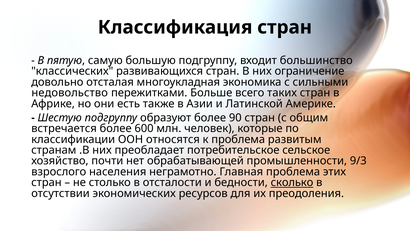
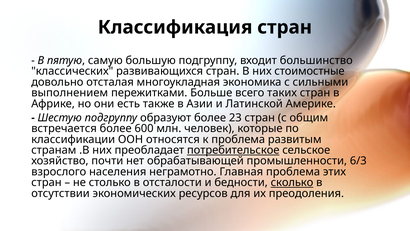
ограничение: ограничение -> стоимостные
недовольство: недовольство -> выполнением
90: 90 -> 23
потребительское underline: none -> present
9/3: 9/3 -> 6/3
